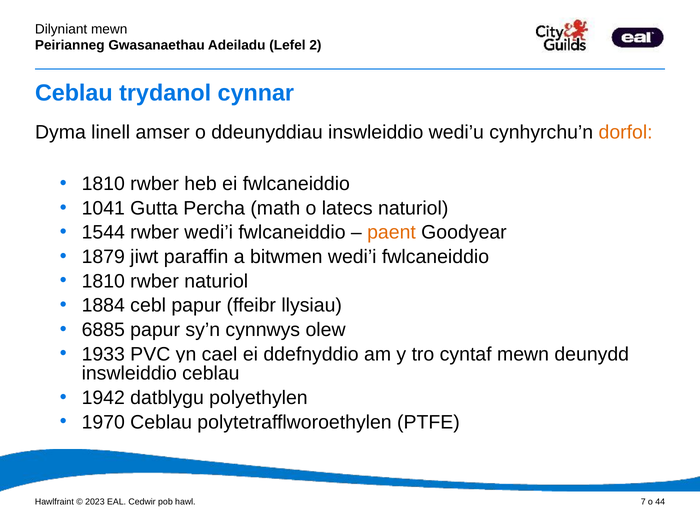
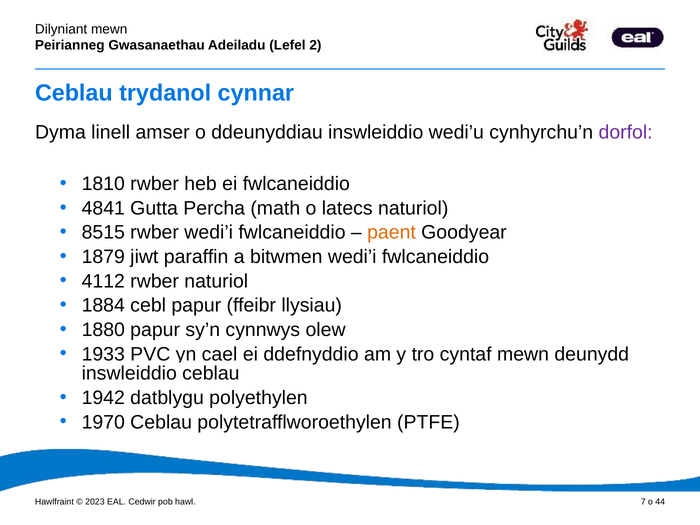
dorfol colour: orange -> purple
1041: 1041 -> 4841
1544: 1544 -> 8515
1810 at (103, 281): 1810 -> 4112
6885: 6885 -> 1880
